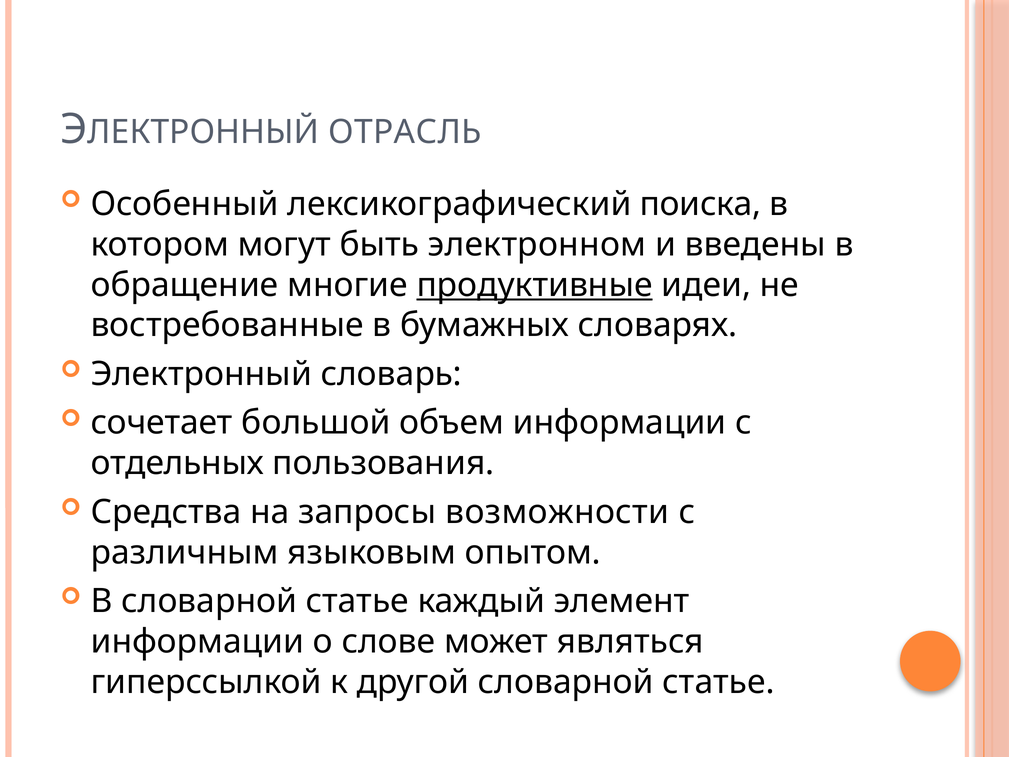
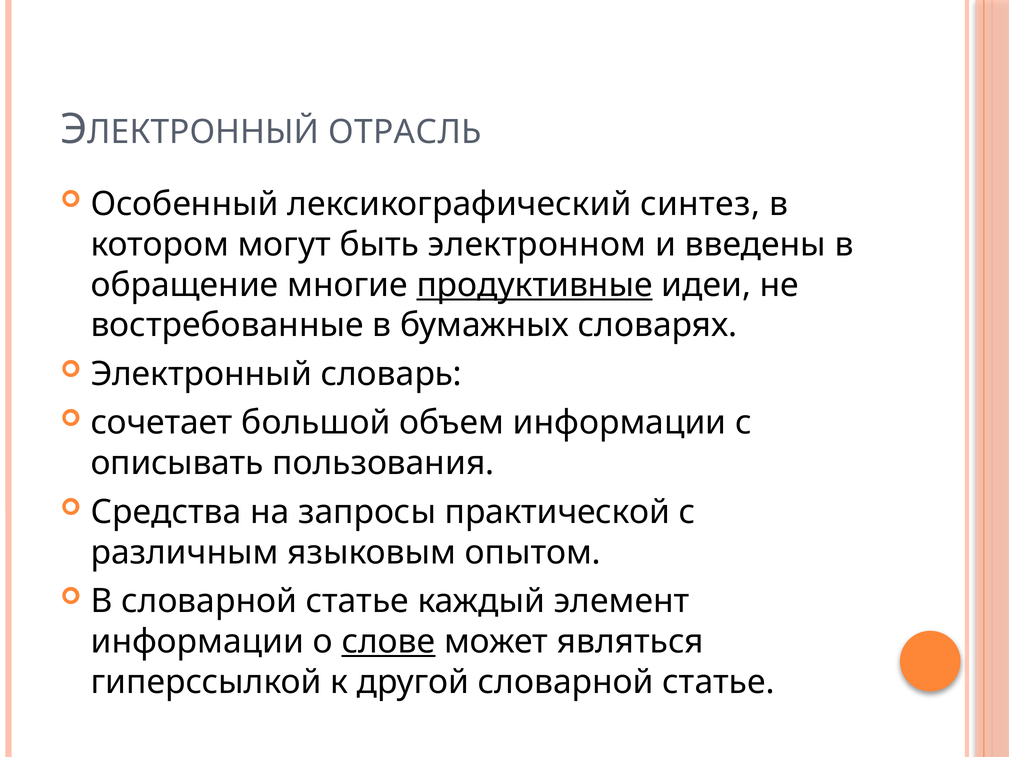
поиска: поиска -> синтез
отдельных: отдельных -> описывать
возможности: возможности -> практической
слове underline: none -> present
